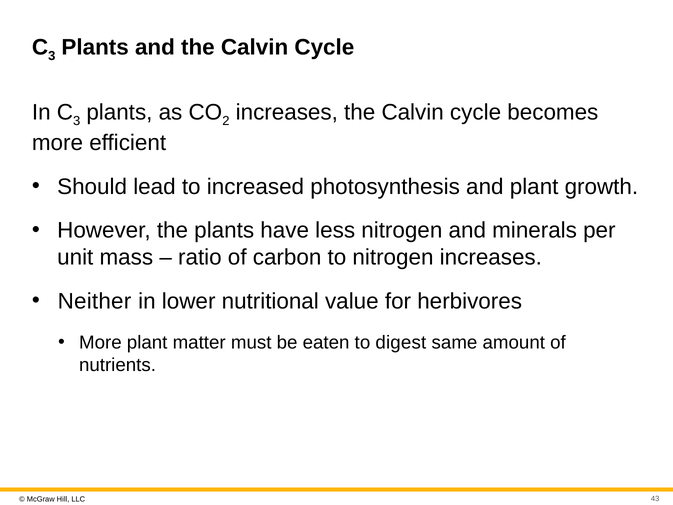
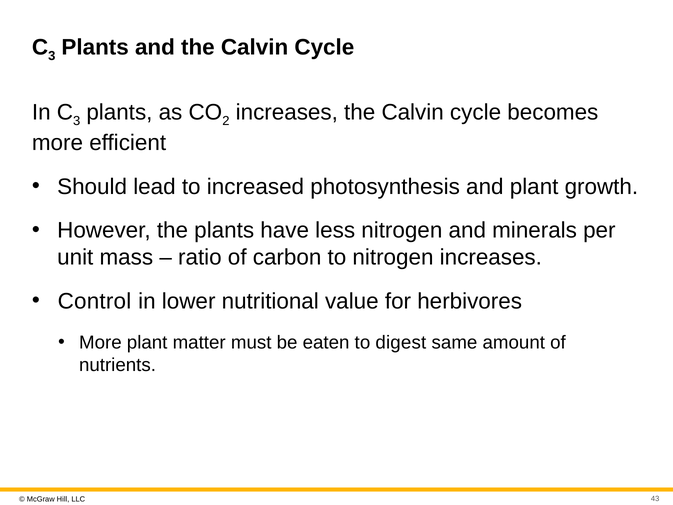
Neither: Neither -> Control
